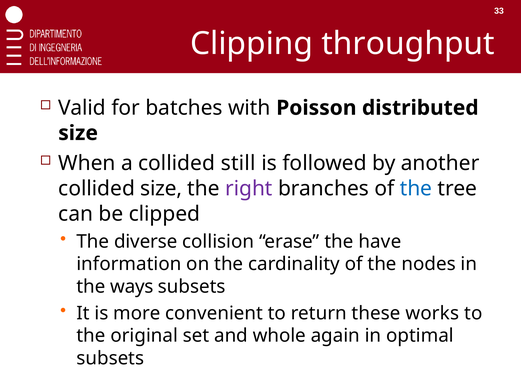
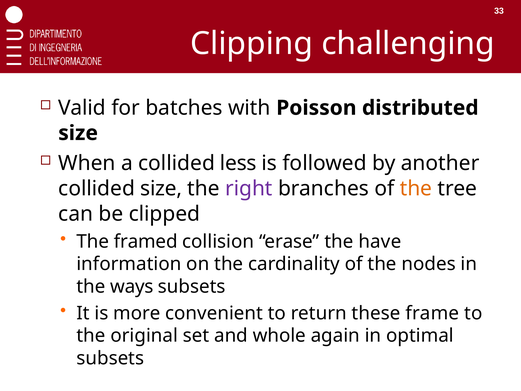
throughput: throughput -> challenging
still: still -> less
the at (416, 188) colour: blue -> orange
diverse: diverse -> framed
works: works -> frame
